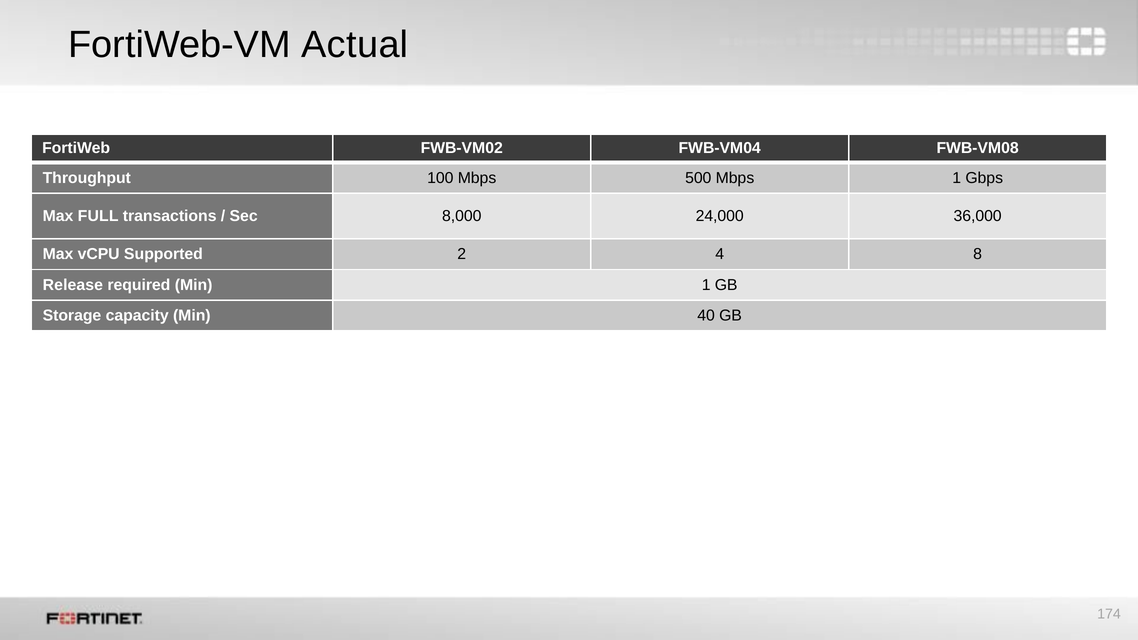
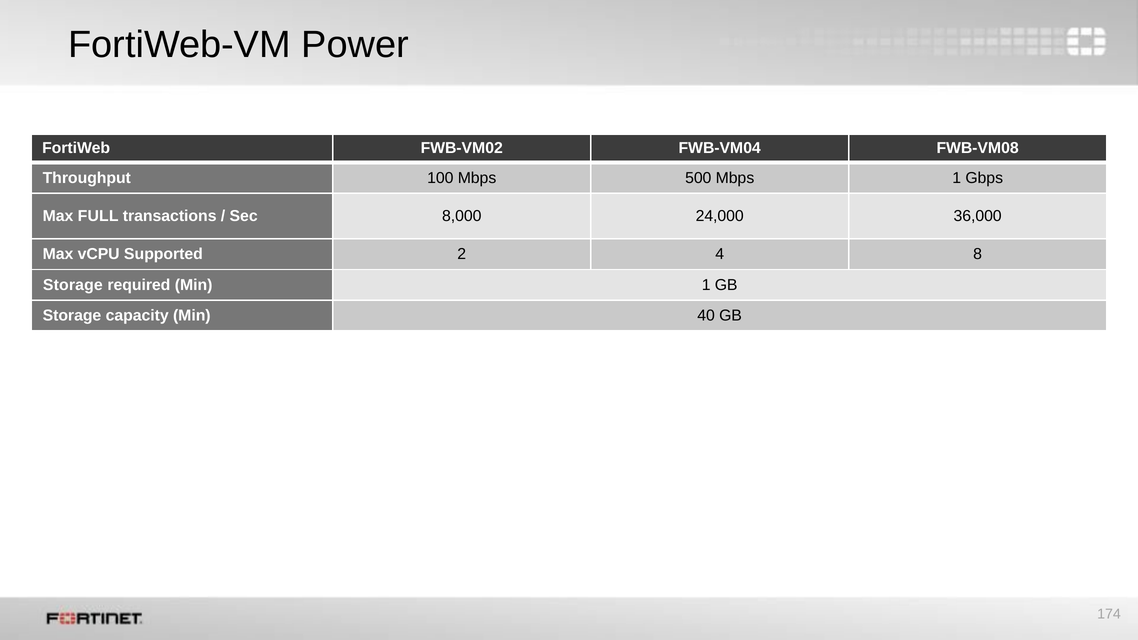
Actual: Actual -> Power
Release at (73, 285): Release -> Storage
